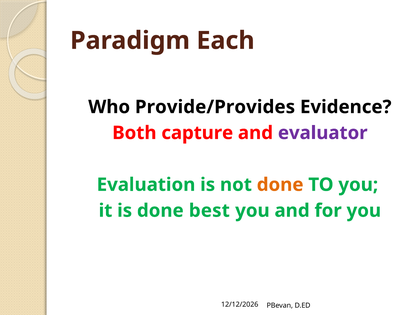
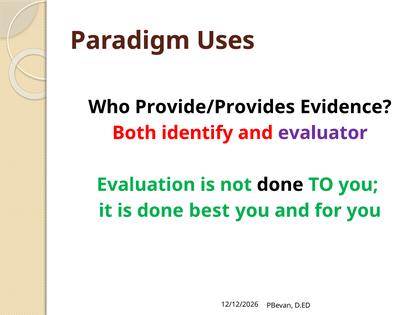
Each: Each -> Uses
capture: capture -> identify
done at (280, 185) colour: orange -> black
